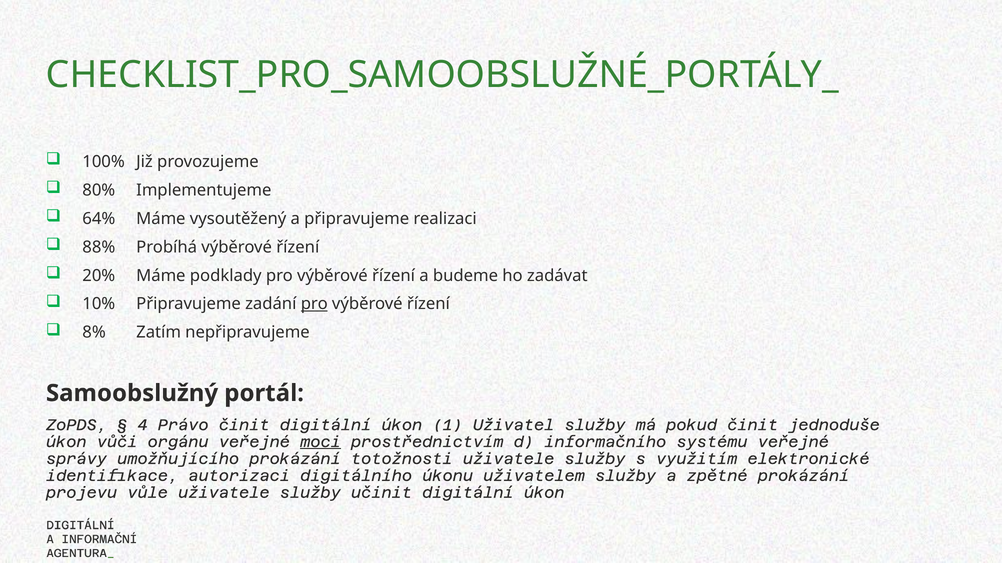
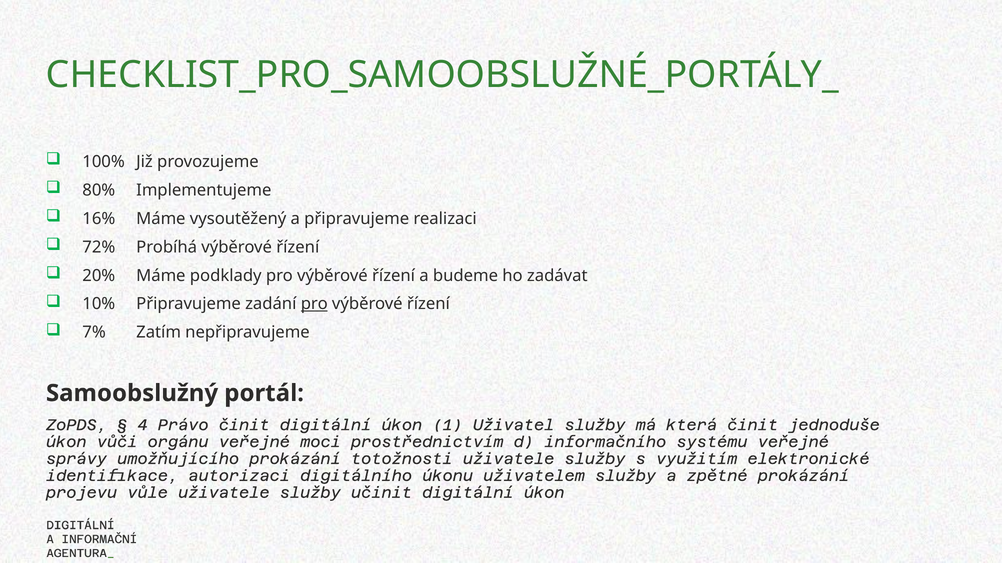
64%: 64% -> 16%
88%: 88% -> 72%
8%: 8% -> 7%
pokud: pokud -> která
moci underline: present -> none
